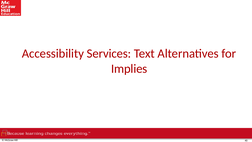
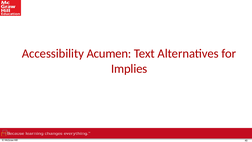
Services: Services -> Acumen
